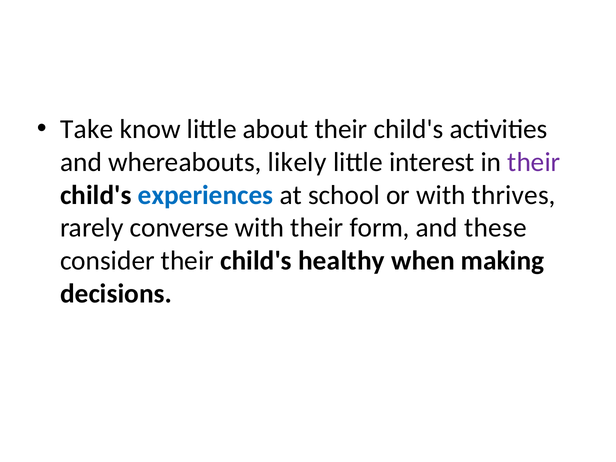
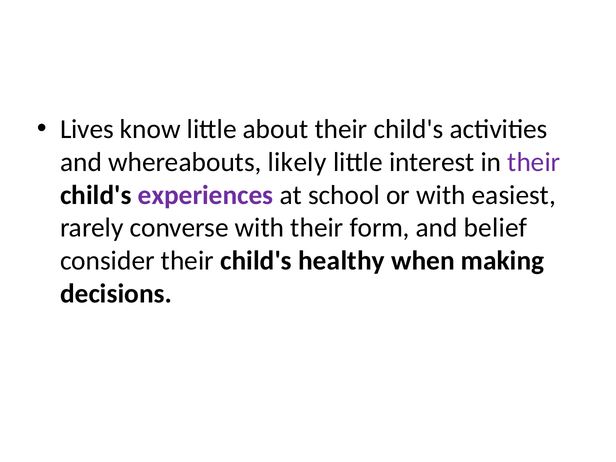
Take: Take -> Lives
experiences colour: blue -> purple
thrives: thrives -> easiest
these: these -> belief
